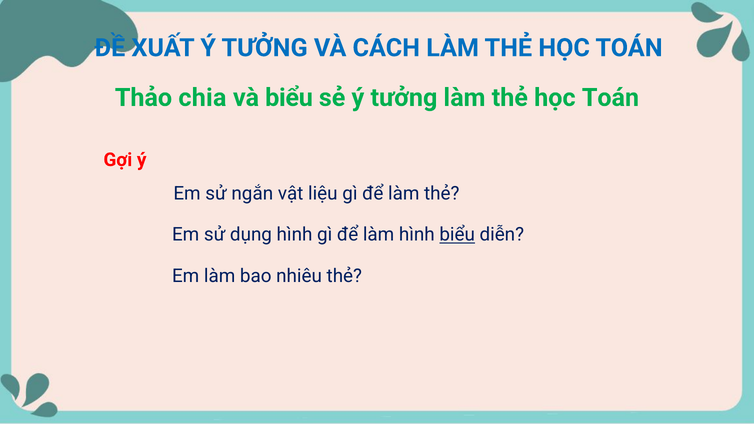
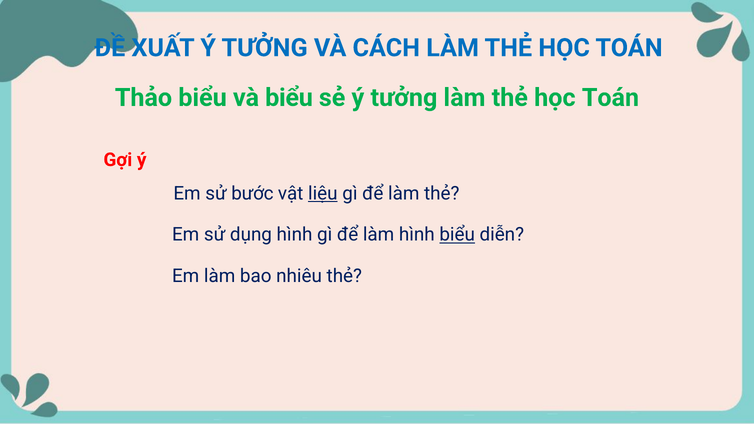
Thảo chia: chia -> biểu
ngắn: ngắn -> bước
liệu underline: none -> present
